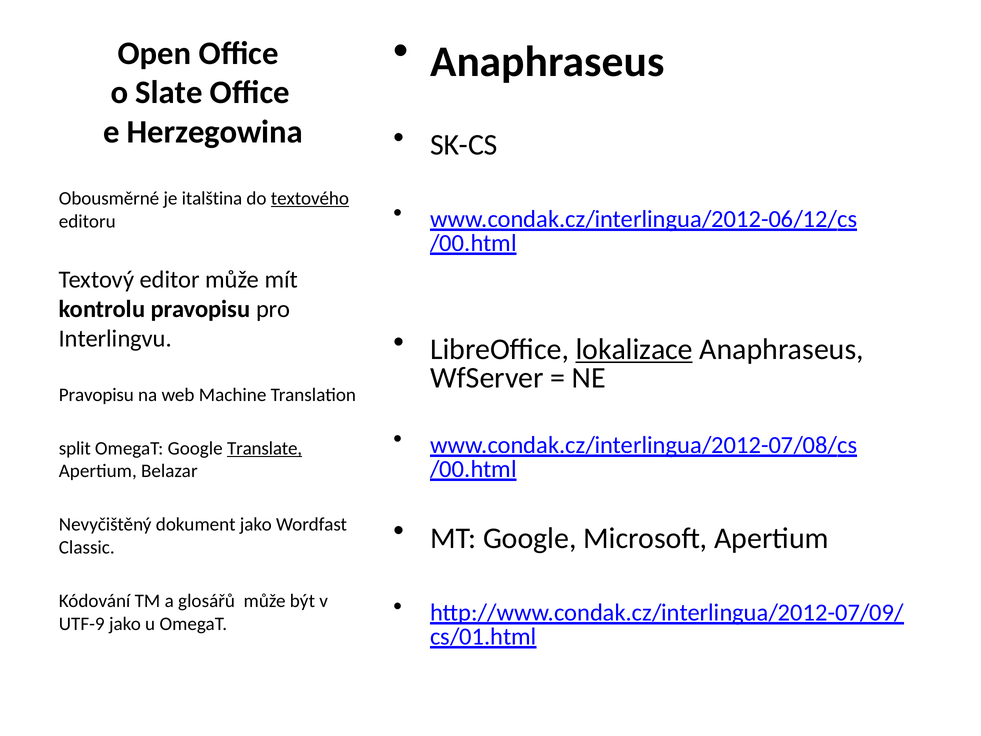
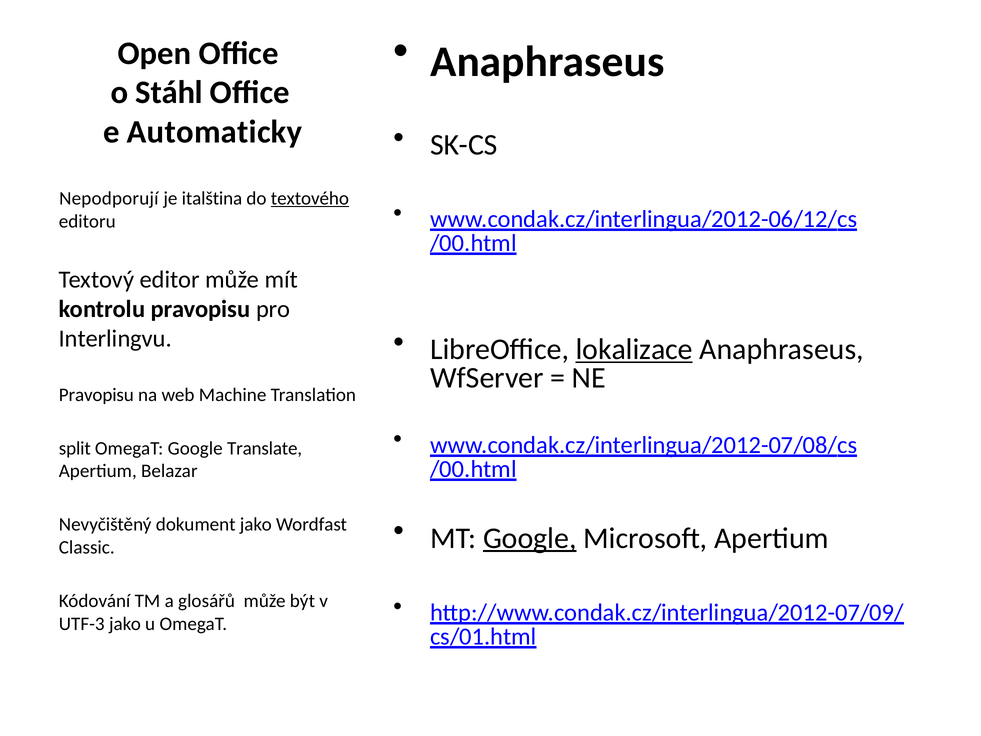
Slate: Slate -> Stáhl
Herzegowina: Herzegowina -> Automaticky
Obousměrné: Obousměrné -> Nepodporují
Translate underline: present -> none
Google at (530, 538) underline: none -> present
UTF-9: UTF-9 -> UTF-3
